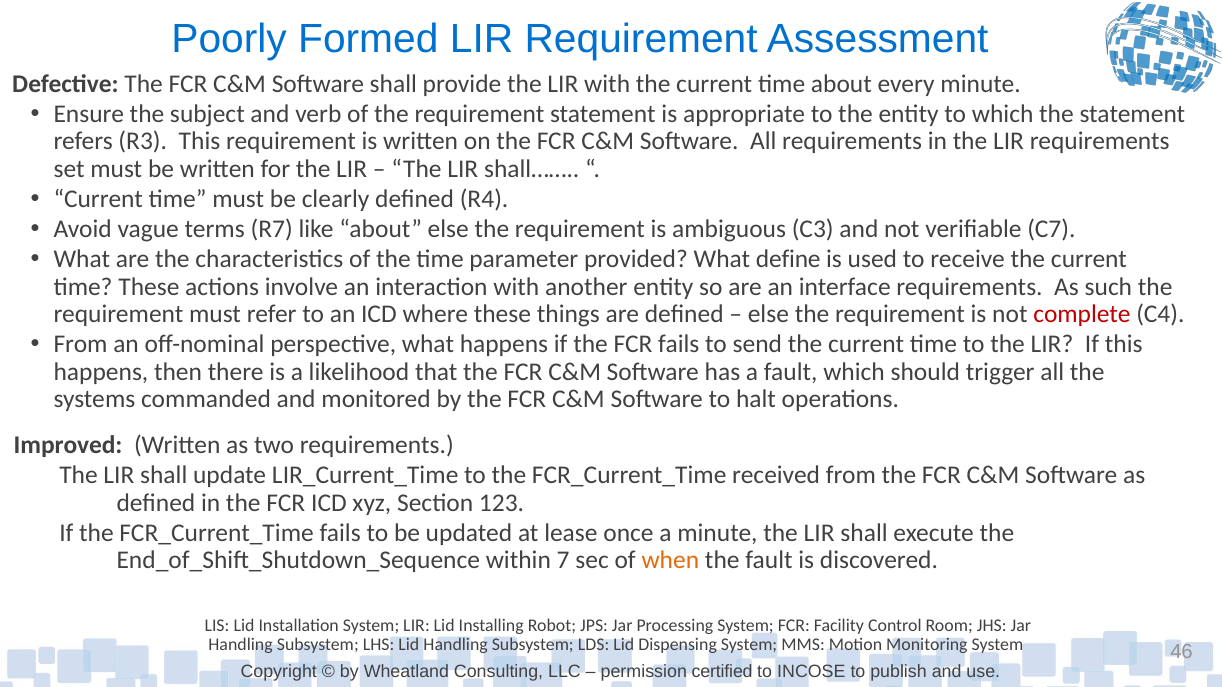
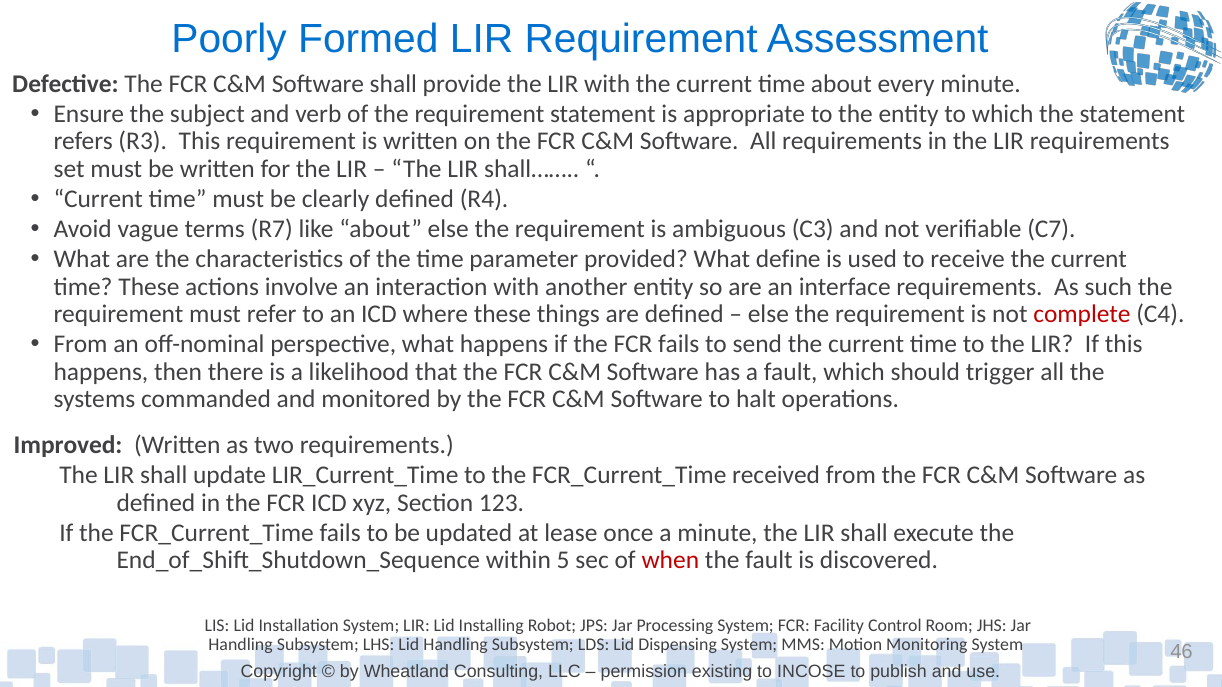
7: 7 -> 5
when colour: orange -> red
certified: certified -> existing
